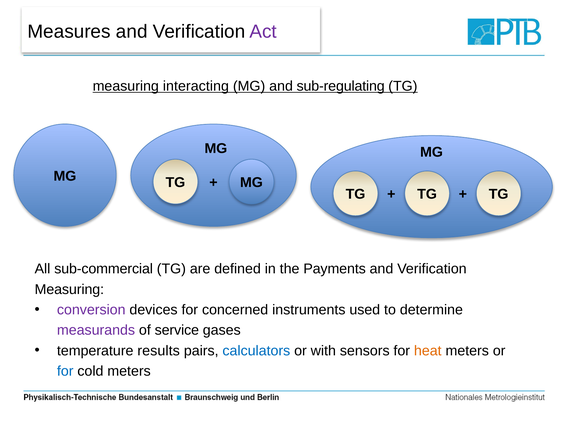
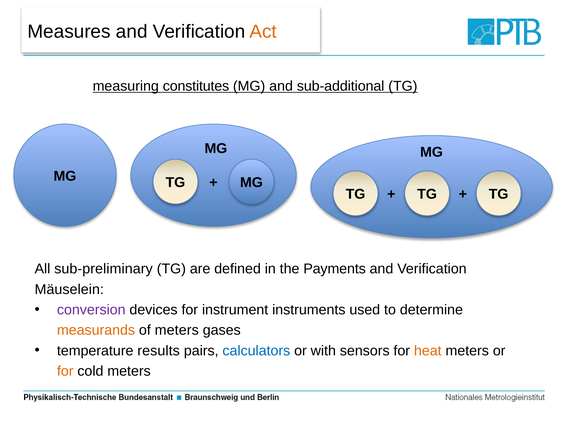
Act colour: purple -> orange
interacting: interacting -> constitutes
sub-regulating: sub-regulating -> sub-additional
sub-commercial: sub-commercial -> sub-preliminary
Measuring at (69, 289): Measuring -> Mäuselein
concerned: concerned -> instrument
measurands colour: purple -> orange
of service: service -> meters
for at (65, 371) colour: blue -> orange
